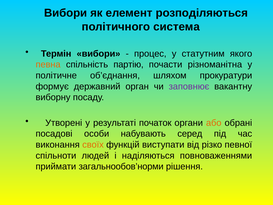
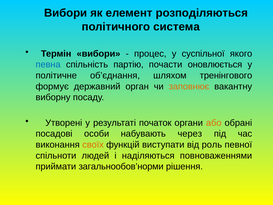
статутним: статутним -> суспільної
певна colour: orange -> blue
різноманітна: різноманітна -> оновлюється
прокуратури: прокуратури -> тренінгового
заповнює colour: purple -> orange
серед: серед -> через
різко: різко -> роль
